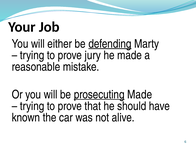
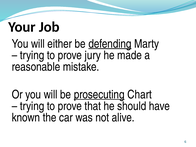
prosecuting Made: Made -> Chart
